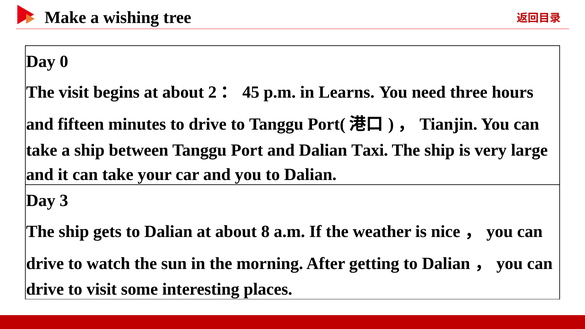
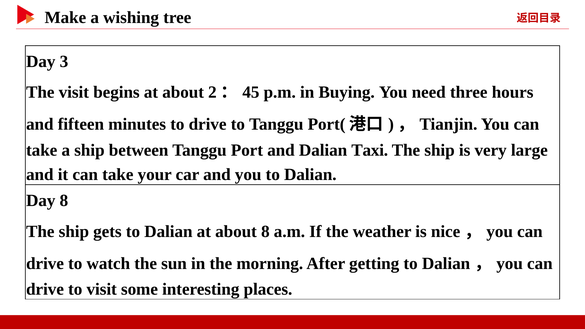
0: 0 -> 3
Learns: Learns -> Buying
Day 3: 3 -> 8
